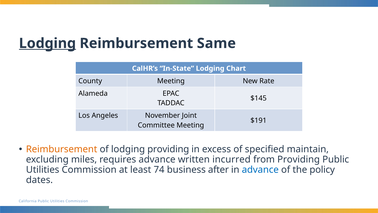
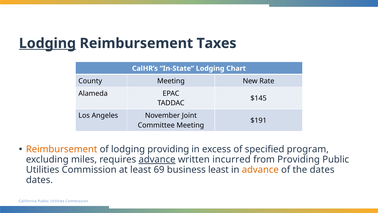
Same: Same -> Taxes
maintain: maintain -> program
advance at (157, 159) underline: none -> present
74: 74 -> 69
business after: after -> least
advance at (260, 169) colour: blue -> orange
the policy: policy -> dates
